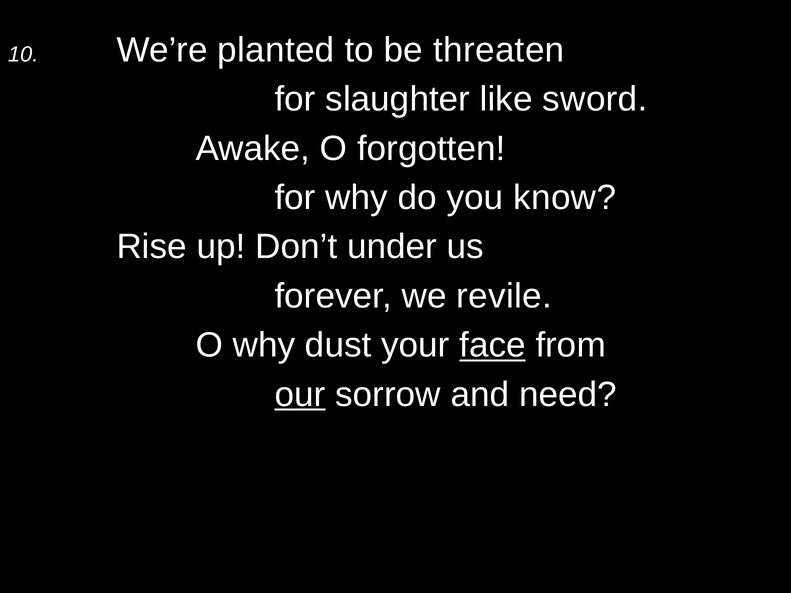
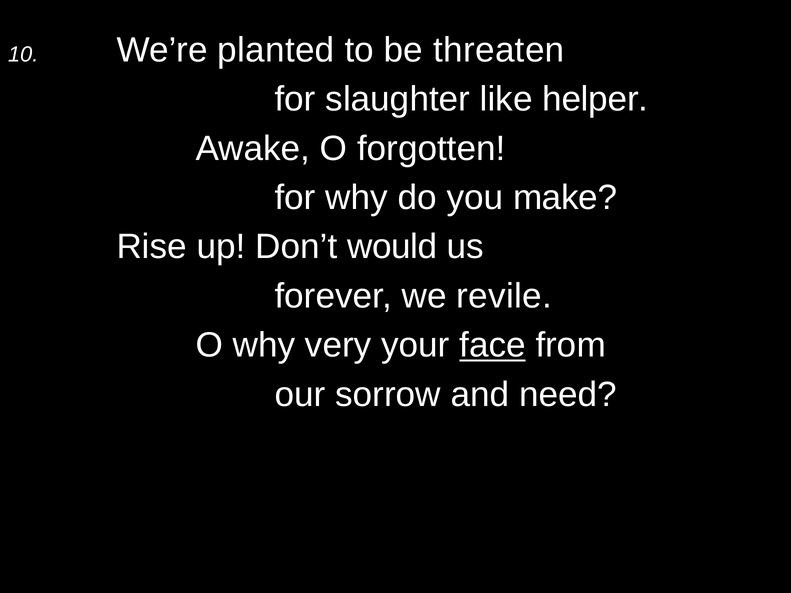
sword: sword -> helper
know: know -> make
under: under -> would
dust: dust -> very
our underline: present -> none
